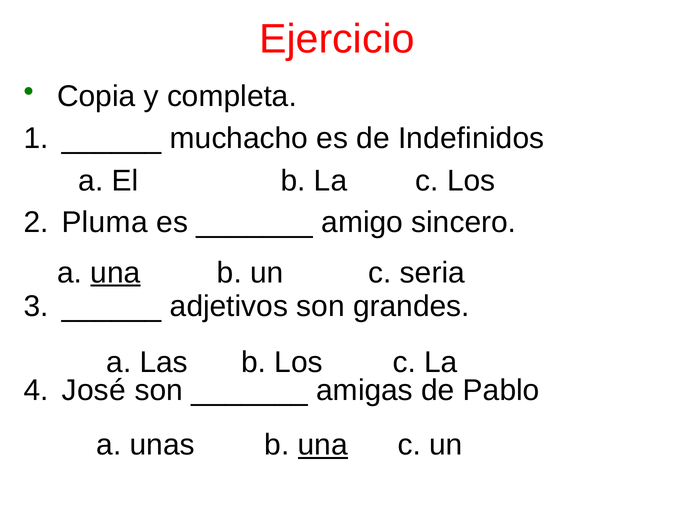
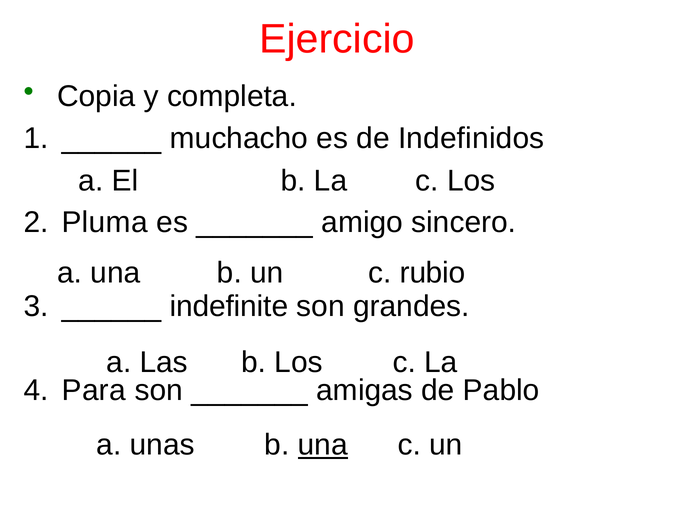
una at (115, 272) underline: present -> none
seria: seria -> rubio
adjetivos: adjetivos -> indefinite
José: José -> Para
